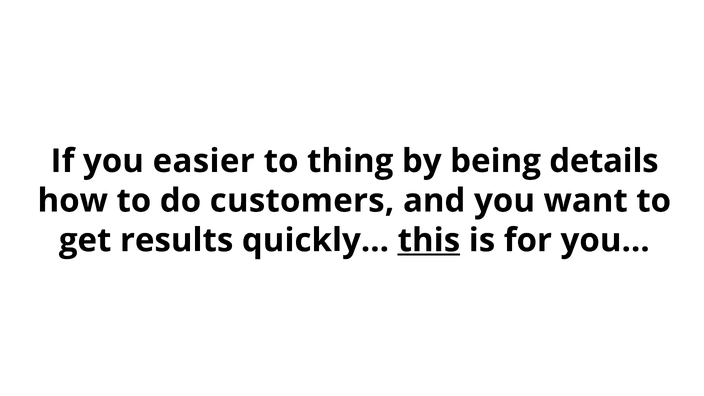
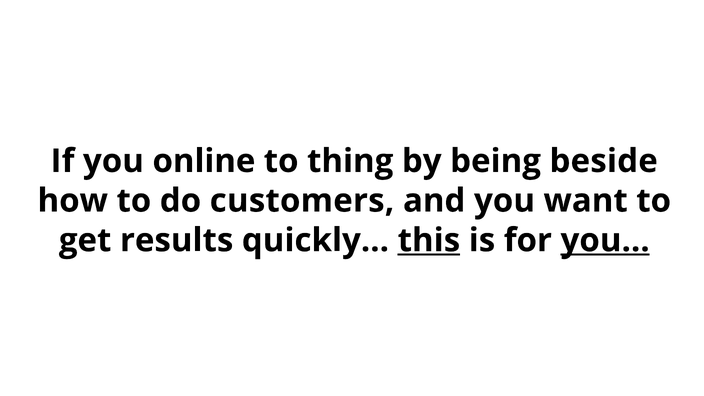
easier: easier -> online
details: details -> beside
you… underline: none -> present
